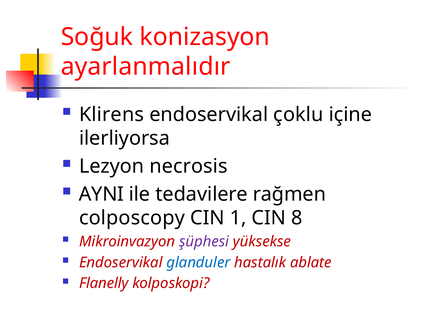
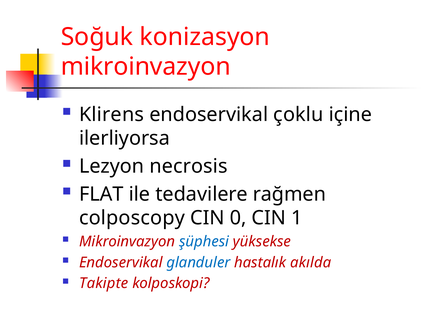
ayarlanmalıdır at (146, 67): ayarlanmalıdır -> mikroinvazyon
AYNI: AYNI -> FLAT
1: 1 -> 0
8: 8 -> 1
şüphesi colour: purple -> blue
ablate: ablate -> akılda
Flanelly: Flanelly -> Takipte
